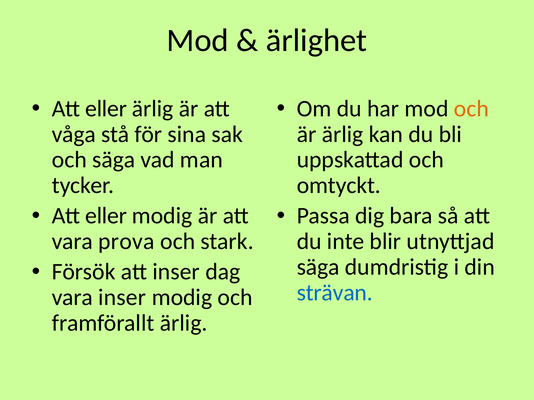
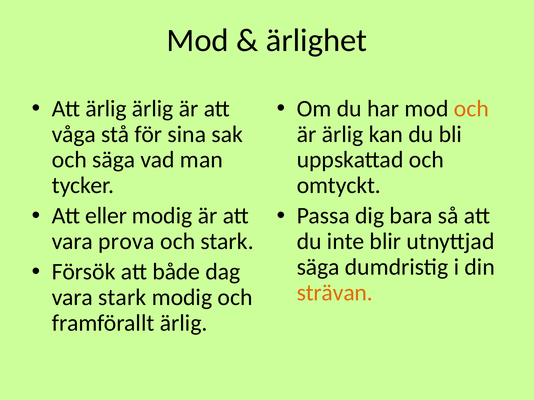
eller at (106, 109): eller -> ärlig
att inser: inser -> både
strävan colour: blue -> orange
vara inser: inser -> stark
